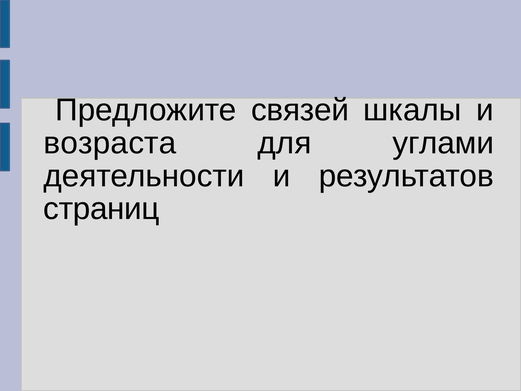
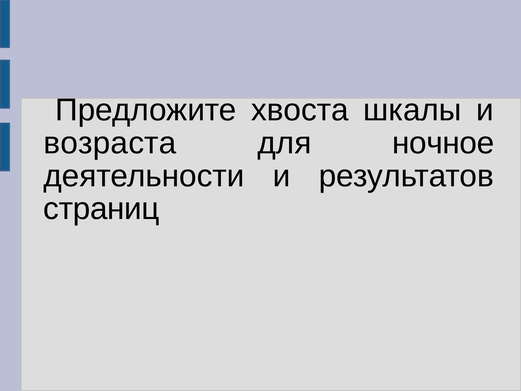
связей: связей -> хвоста
углами: углами -> ночное
